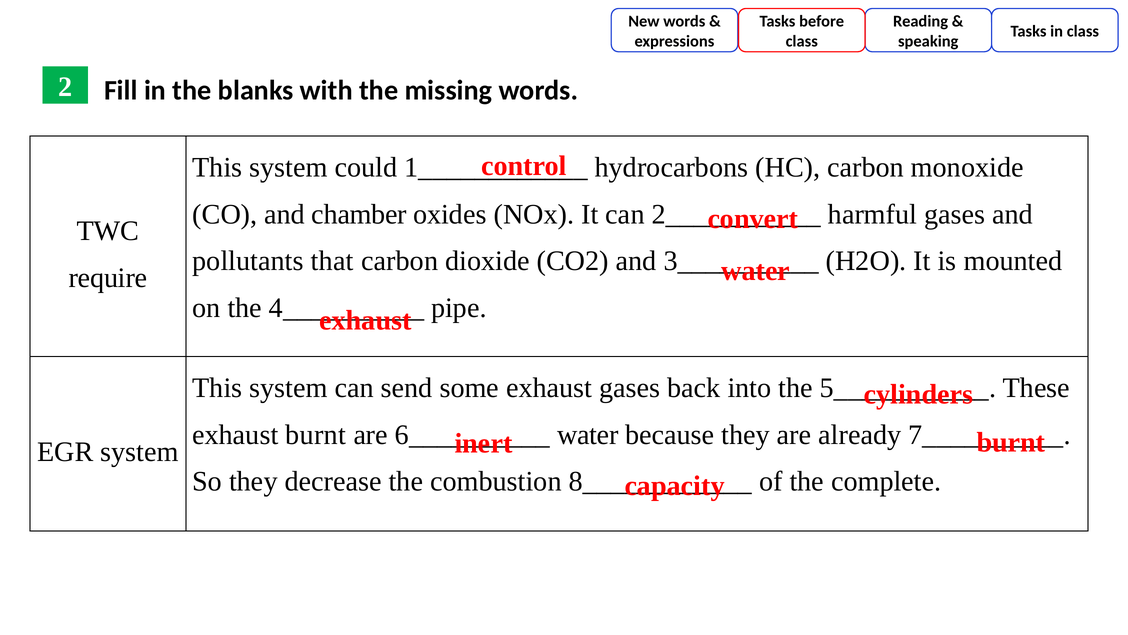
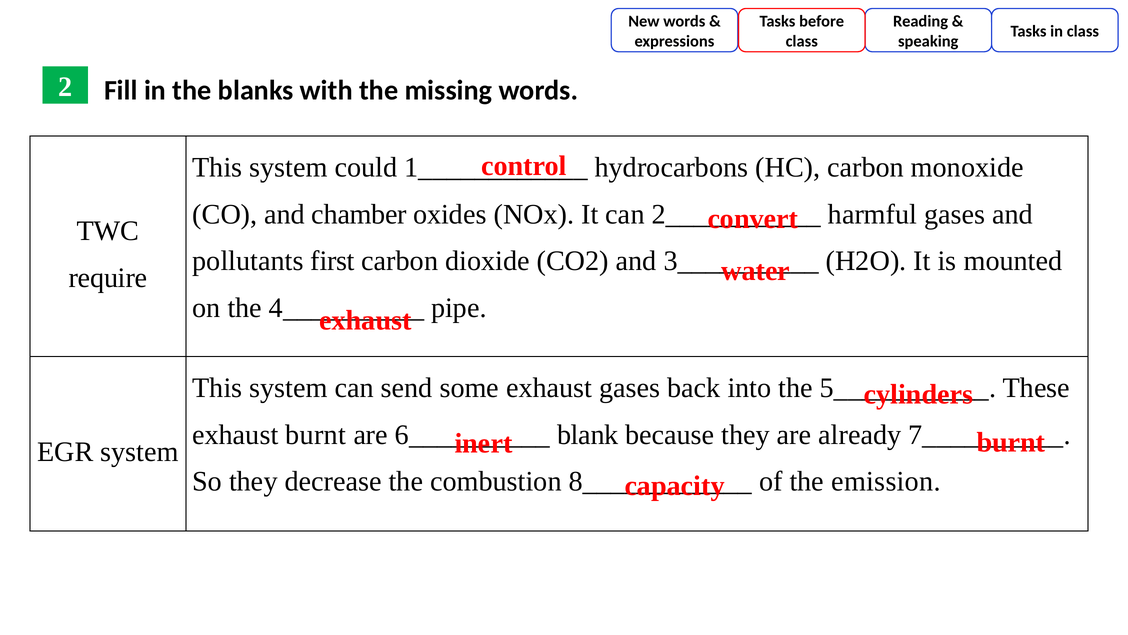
that: that -> first
water at (588, 434): water -> blank
complete: complete -> emission
